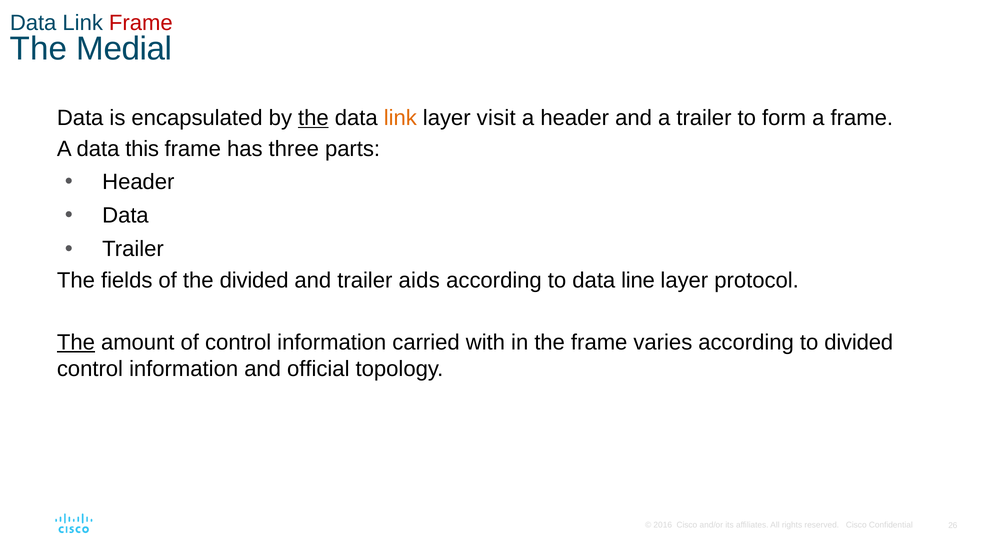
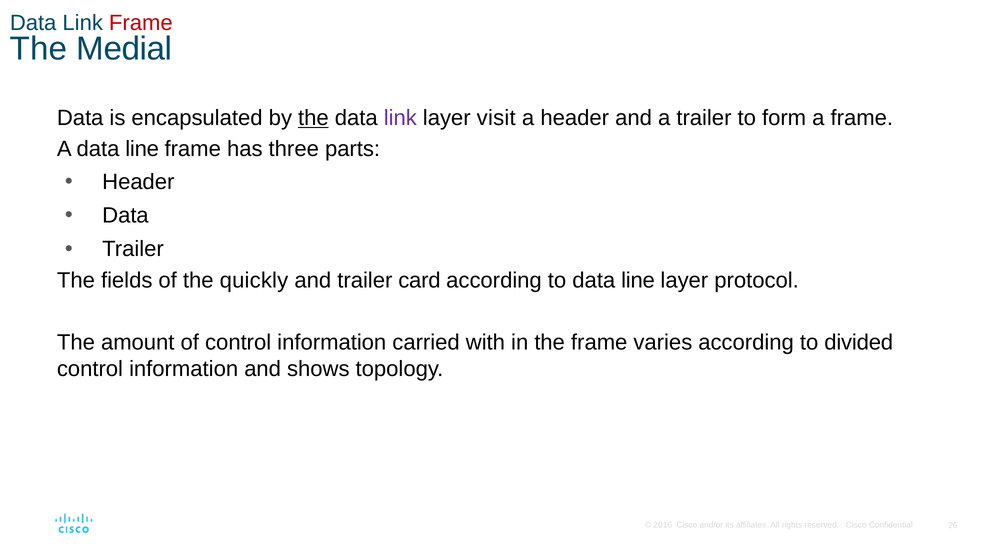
link at (400, 118) colour: orange -> purple
A data this: this -> line
the divided: divided -> quickly
aids: aids -> card
The at (76, 342) underline: present -> none
official: official -> shows
